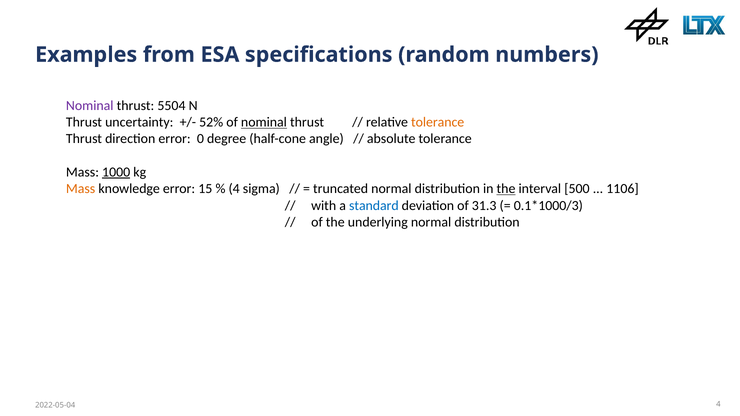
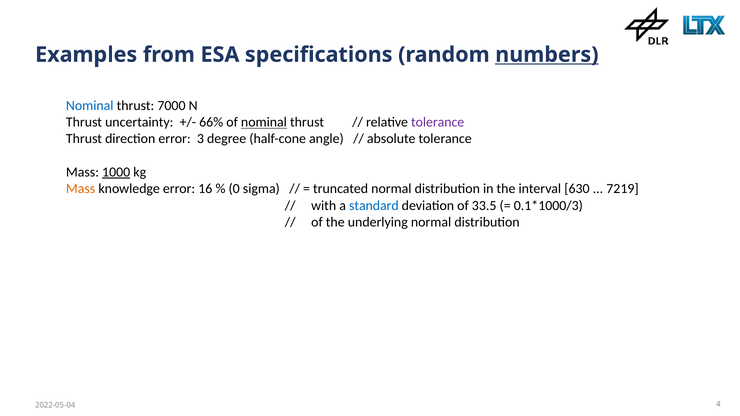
numbers underline: none -> present
Nominal at (90, 106) colour: purple -> blue
5504: 5504 -> 7000
52%: 52% -> 66%
tolerance at (438, 122) colour: orange -> purple
0: 0 -> 3
15: 15 -> 16
4 at (234, 189): 4 -> 0
the at (506, 189) underline: present -> none
500: 500 -> 630
1106: 1106 -> 7219
31.3: 31.3 -> 33.5
